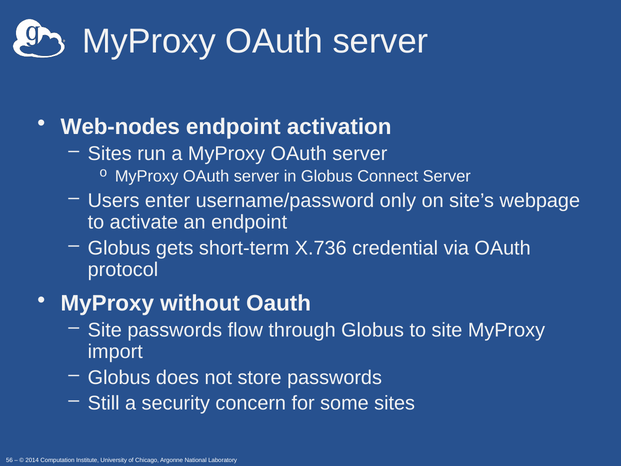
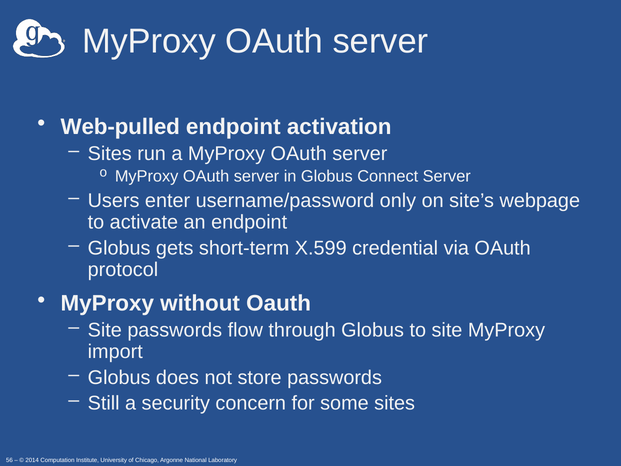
Web-nodes: Web-nodes -> Web-pulled
X.736: X.736 -> X.599
